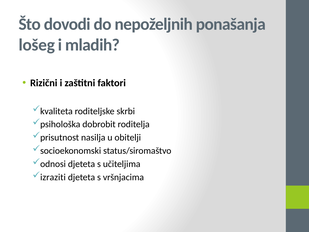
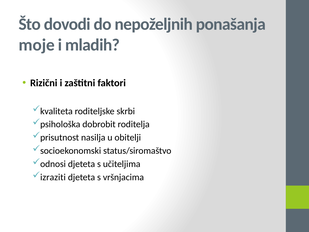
lošeg: lošeg -> moje
